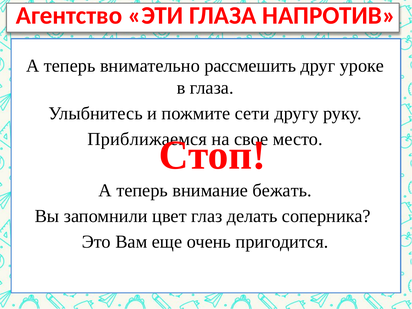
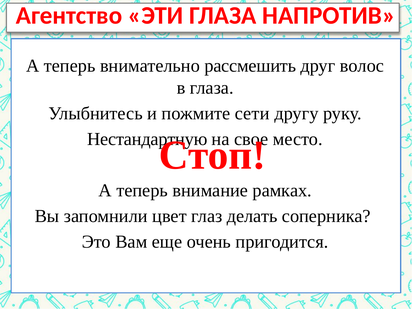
уроке: уроке -> волос
Приближаемся: Приближаемся -> Нестандартную
бежать: бежать -> рамках
